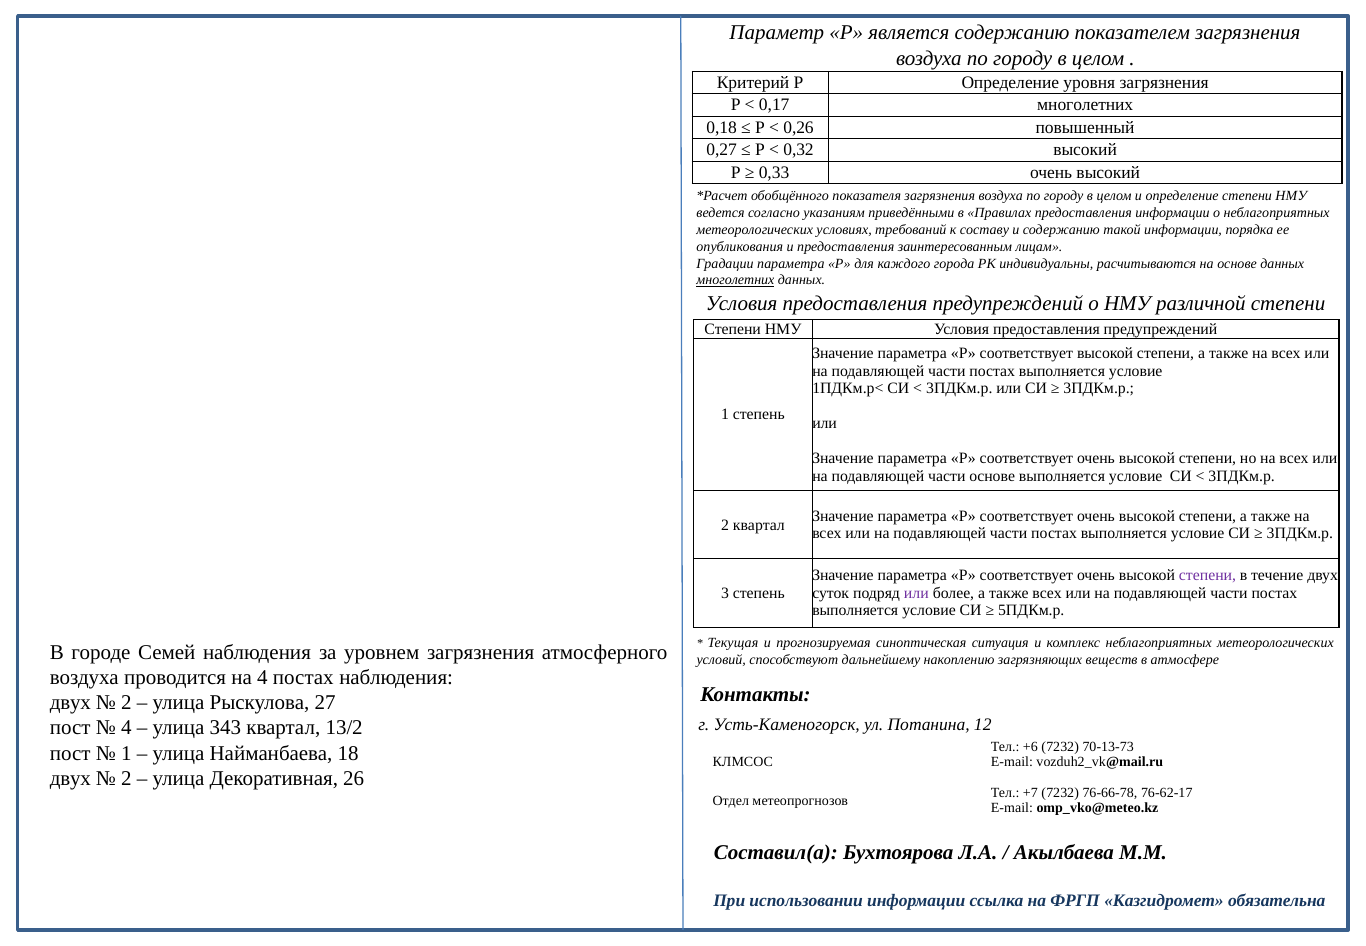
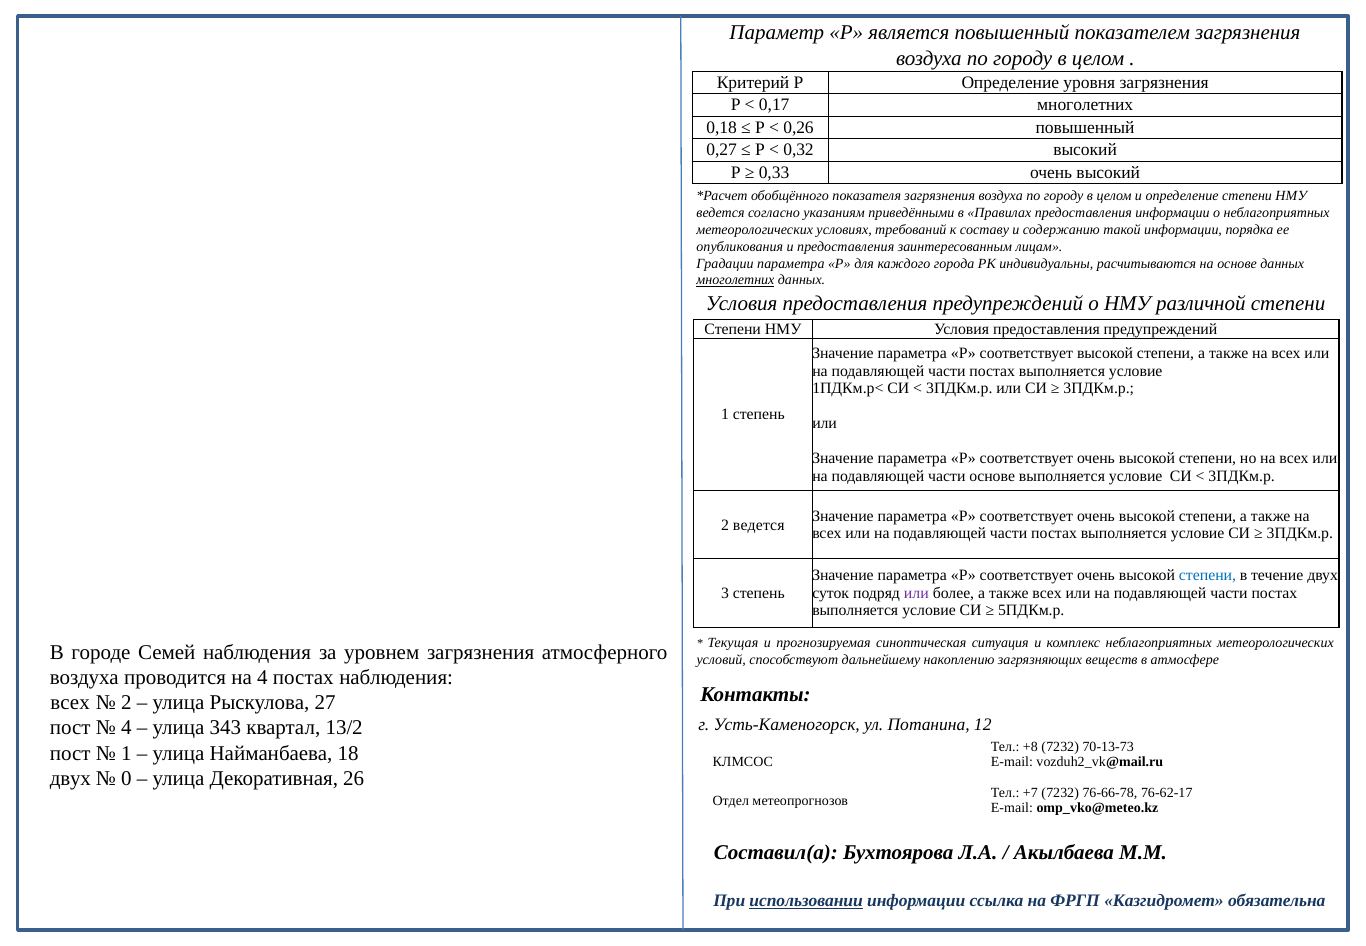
является содержанию: содержанию -> повышенный
2 квартал: квартал -> ведется
степени at (1208, 576) colour: purple -> blue
двух at (70, 703): двух -> всех
+6: +6 -> +8
2 at (126, 778): 2 -> 0
использовании underline: none -> present
